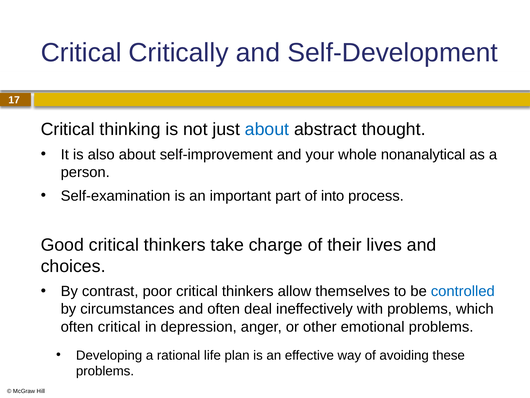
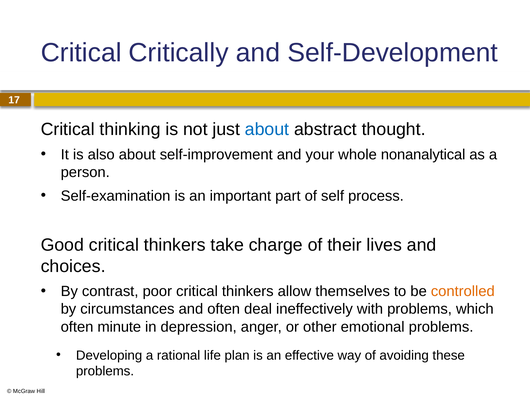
into: into -> self
controlled colour: blue -> orange
often critical: critical -> minute
